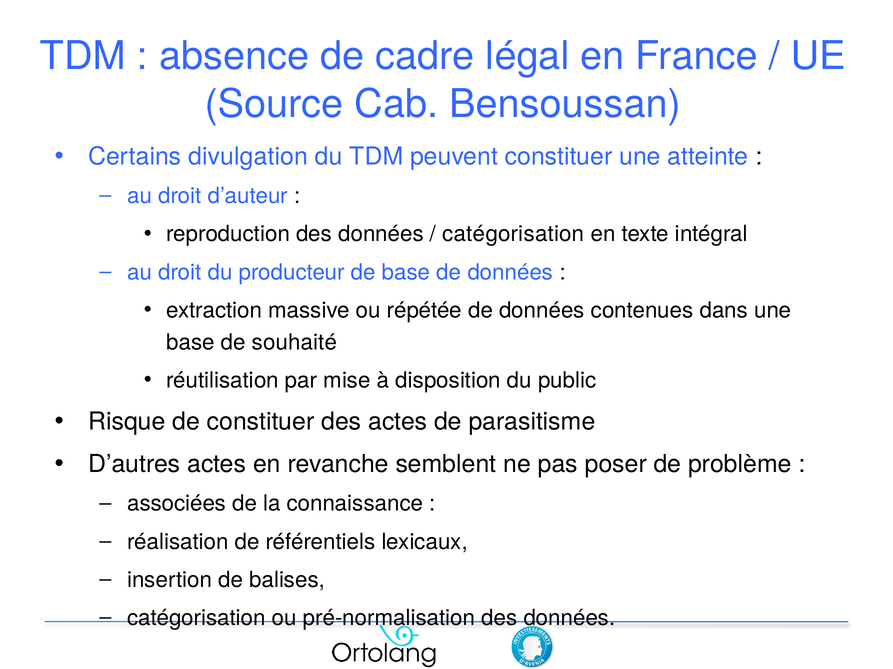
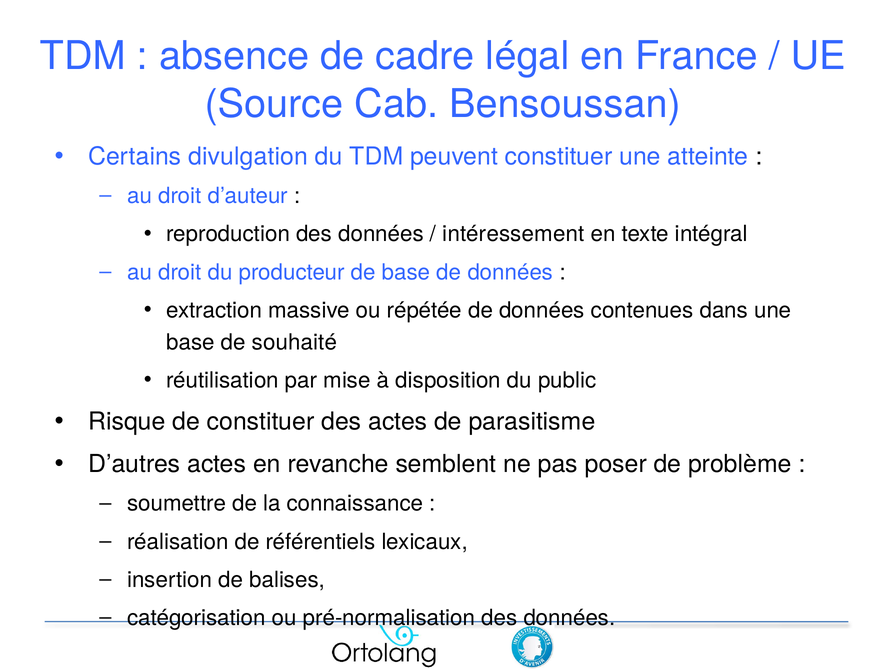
catégorisation at (513, 234): catégorisation -> intéressement
associées: associées -> soumettre
